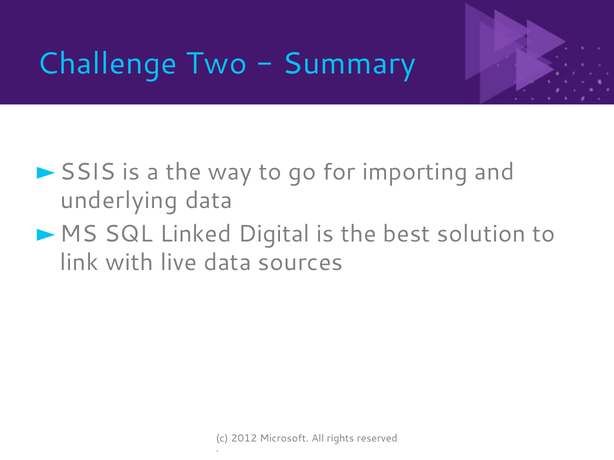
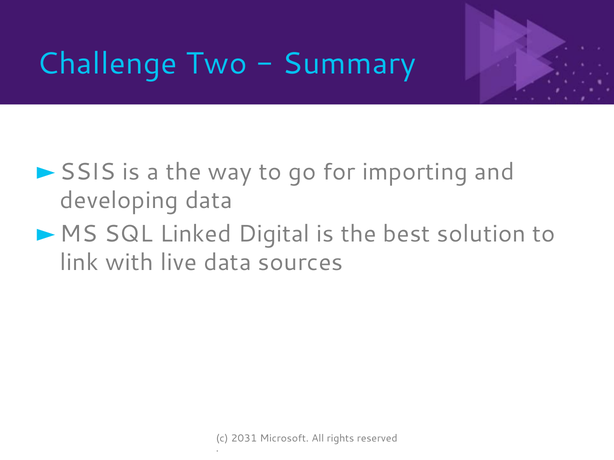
underlying: underlying -> developing
2012: 2012 -> 2031
